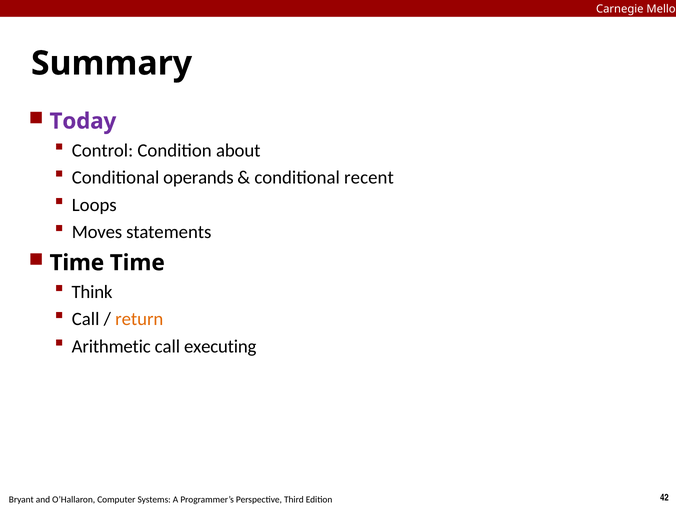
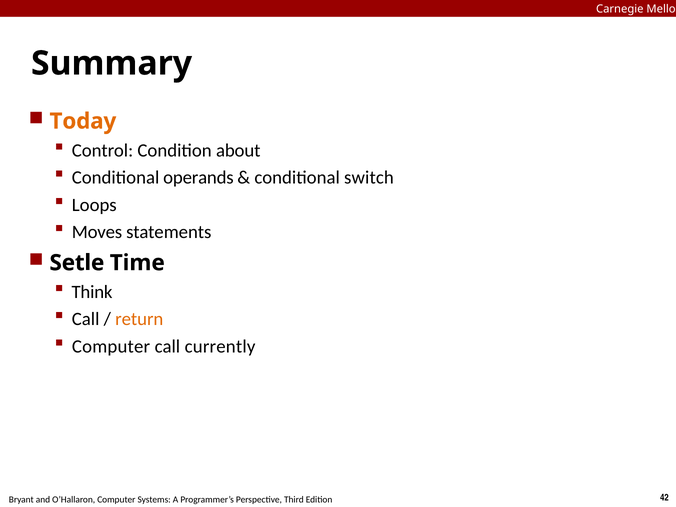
Today colour: purple -> orange
recent: recent -> switch
Time at (77, 263): Time -> Setle
Arithmetic at (111, 346): Arithmetic -> Computer
executing: executing -> currently
